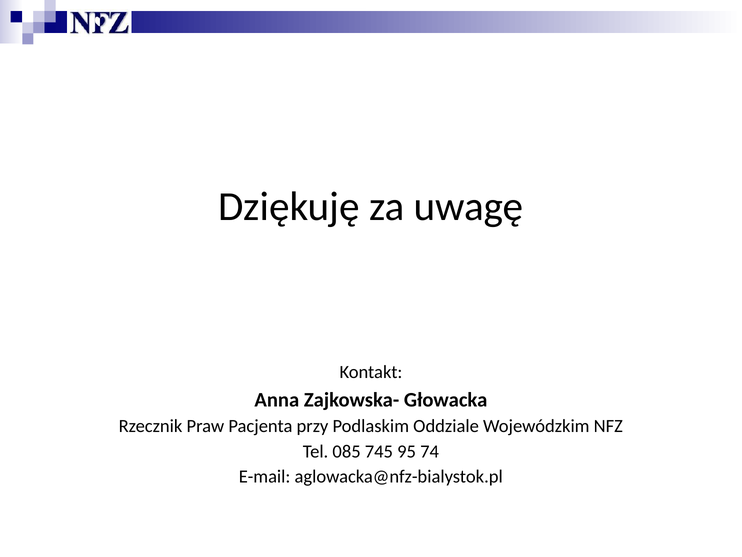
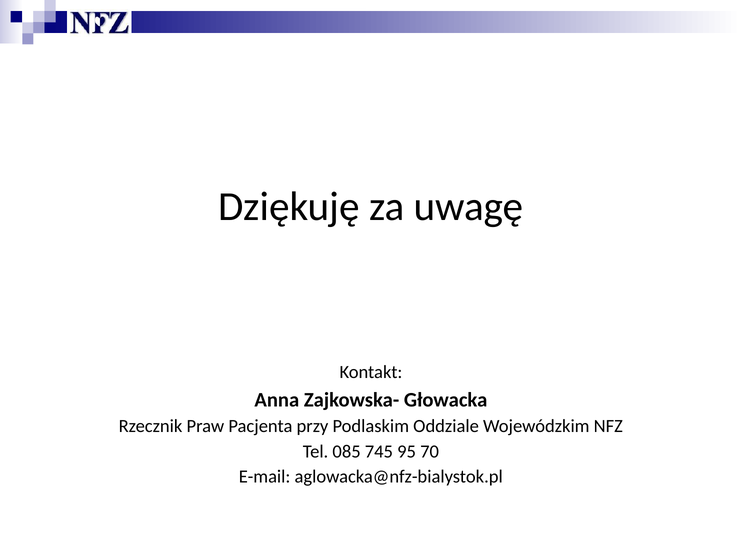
74: 74 -> 70
